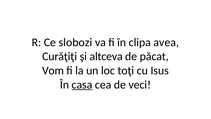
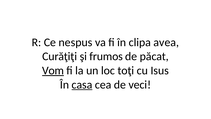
slobozi: slobozi -> nespus
altceva: altceva -> frumos
Vom underline: none -> present
